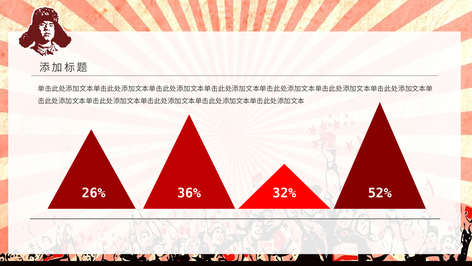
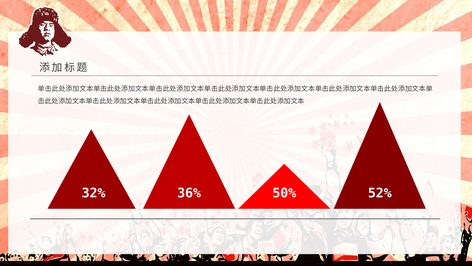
26%: 26% -> 32%
32%: 32% -> 50%
